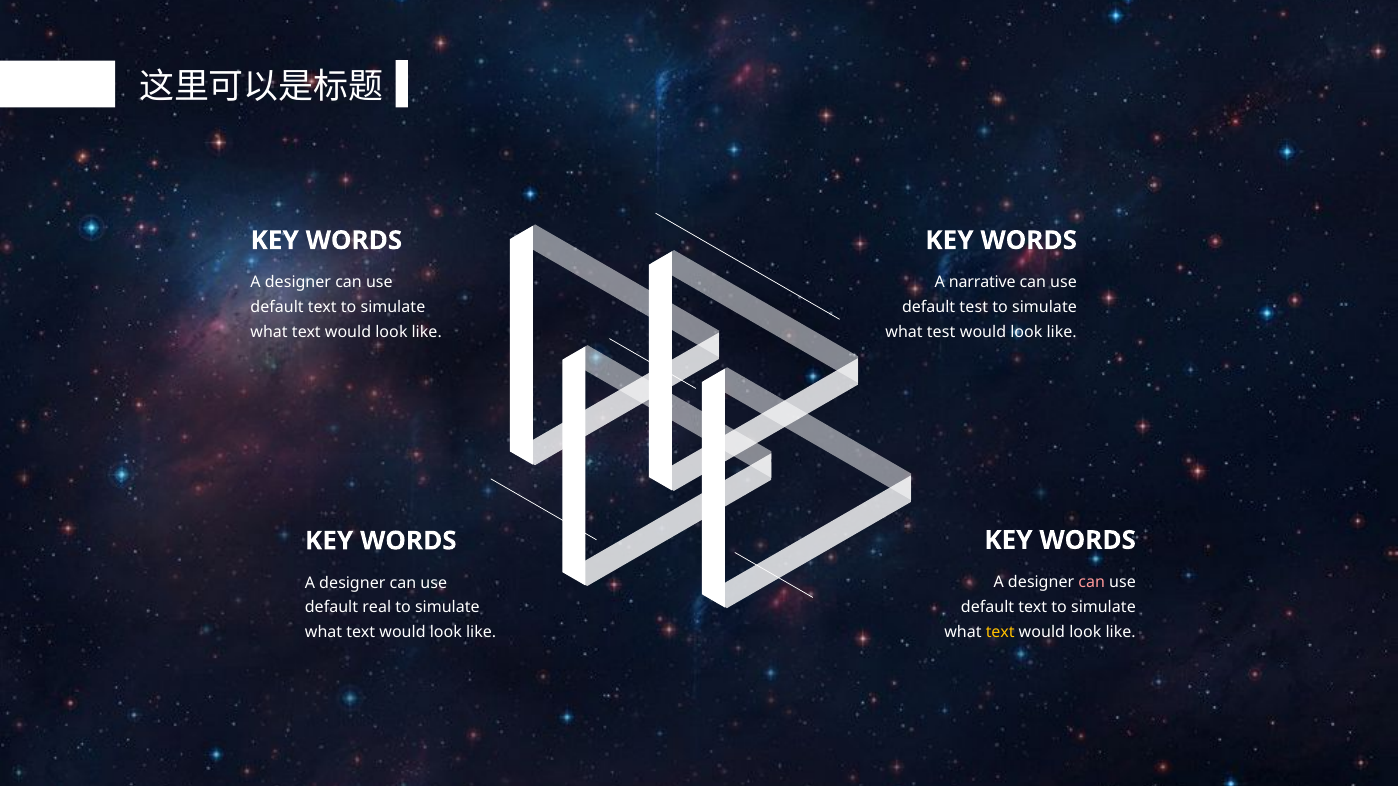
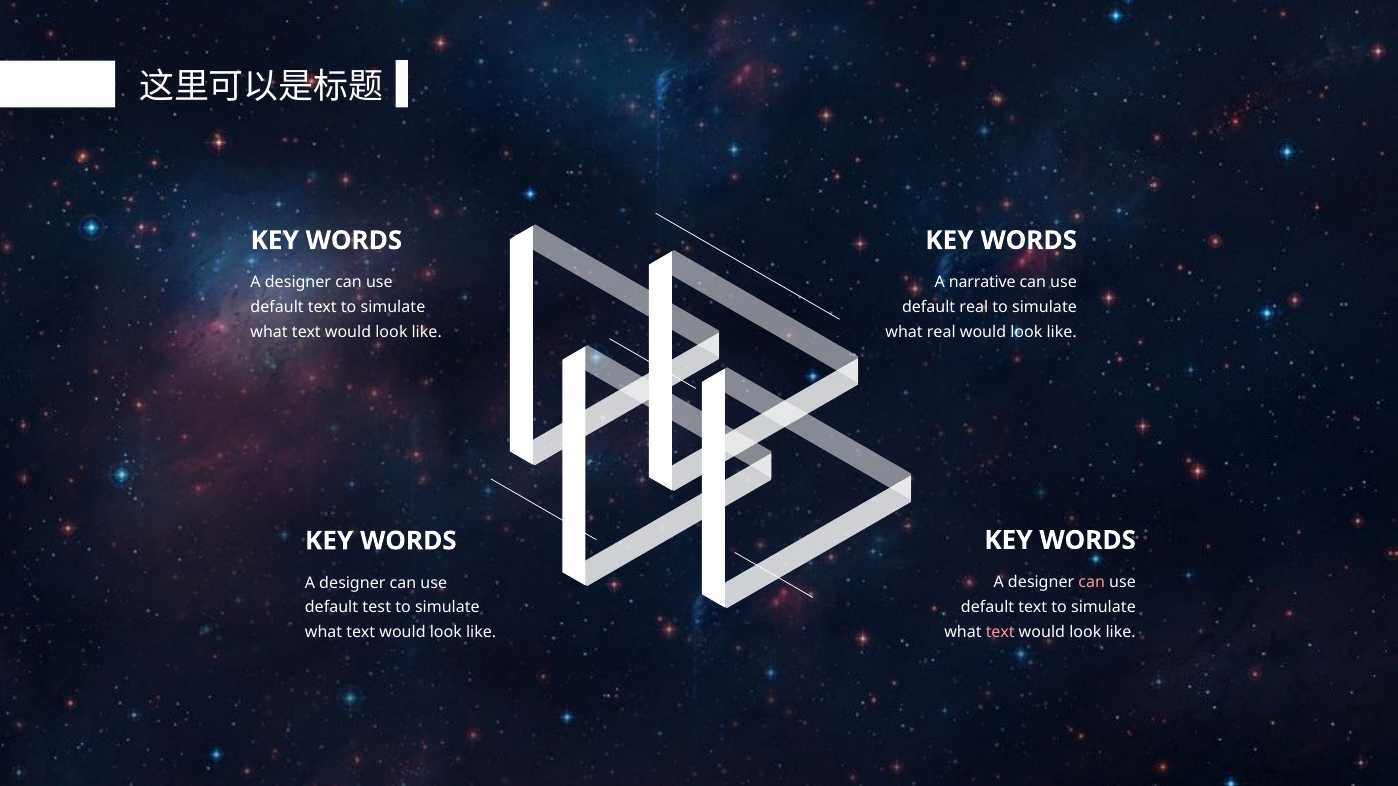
default test: test -> real
what test: test -> real
real: real -> test
text at (1000, 632) colour: yellow -> pink
